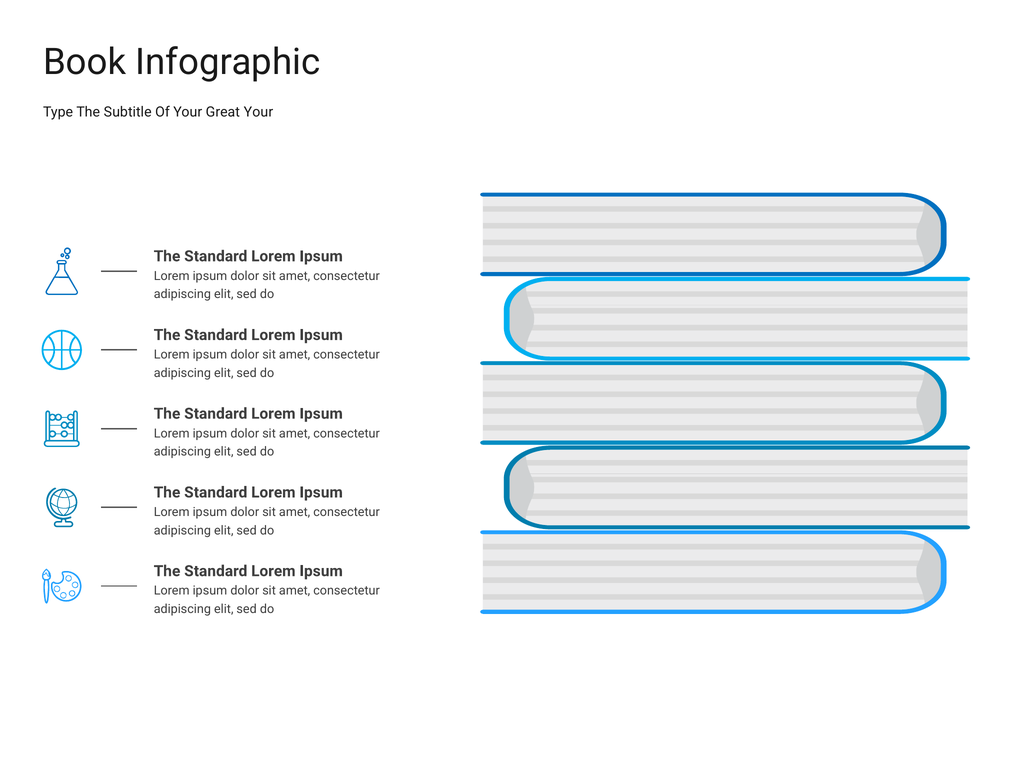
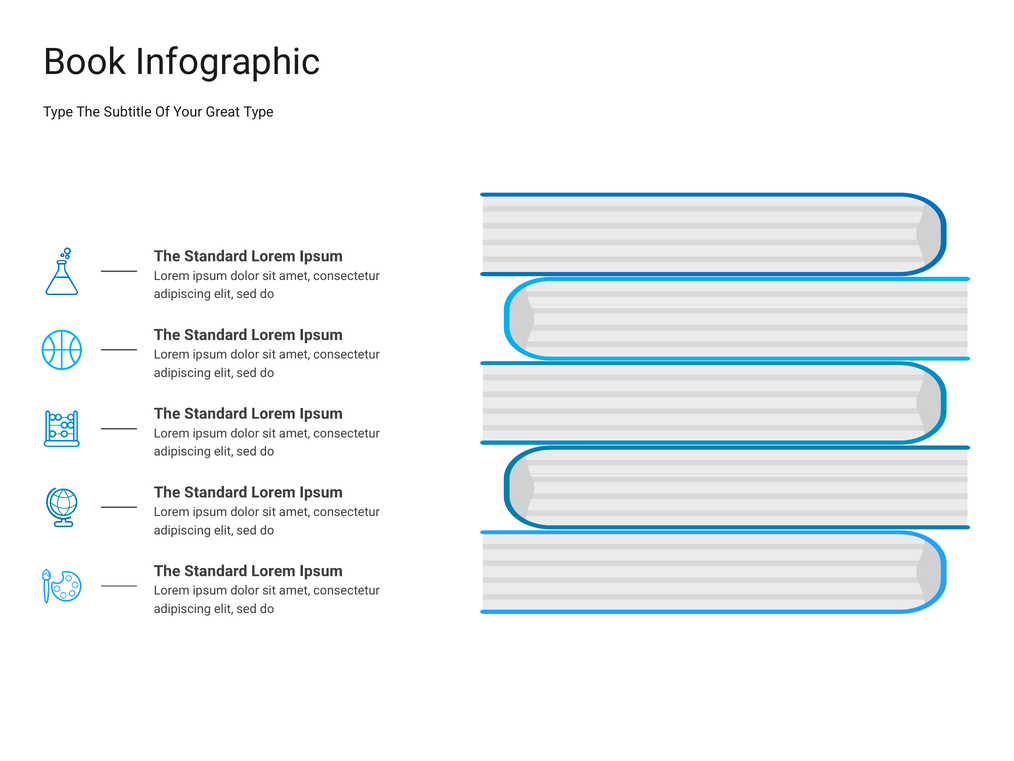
Great Your: Your -> Type
